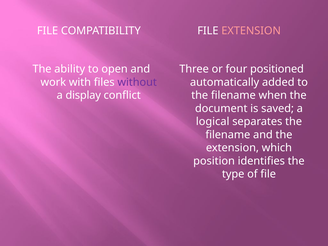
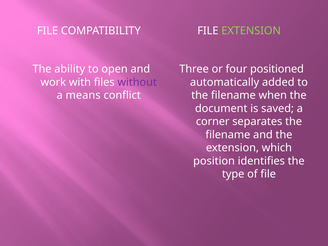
EXTENSION at (251, 31) colour: pink -> light green
display: display -> means
logical: logical -> corner
